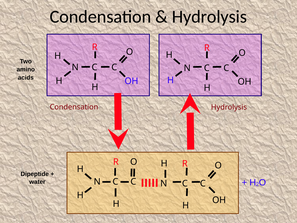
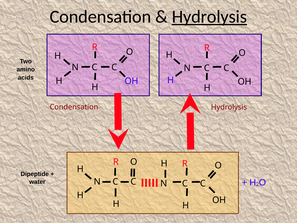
Hydrolysis at (209, 17) underline: none -> present
